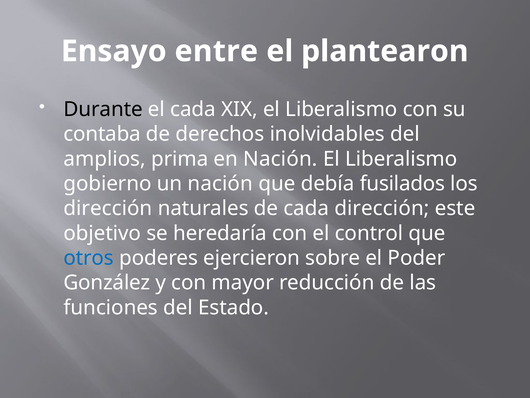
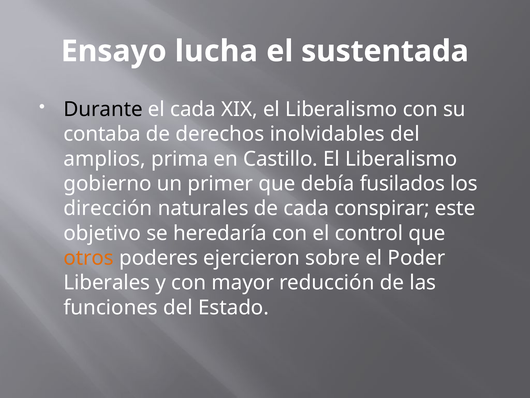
entre: entre -> lucha
plantearon: plantearon -> sustentada
en Nación: Nación -> Castillo
un nación: nación -> primer
cada dirección: dirección -> conspirar
otros colour: blue -> orange
González: González -> Liberales
